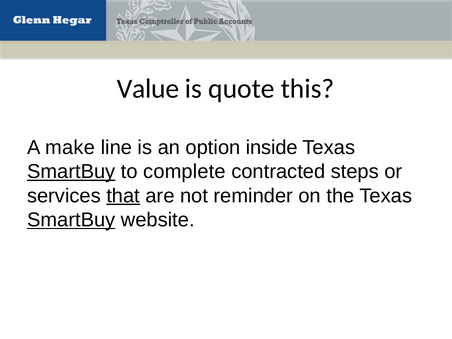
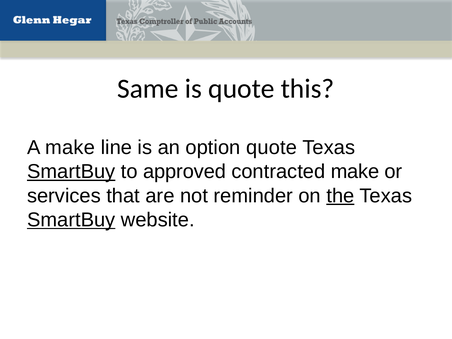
Value: Value -> Same
option inside: inside -> quote
complete: complete -> approved
contracted steps: steps -> make
that underline: present -> none
the underline: none -> present
